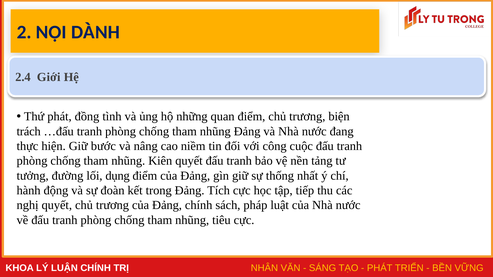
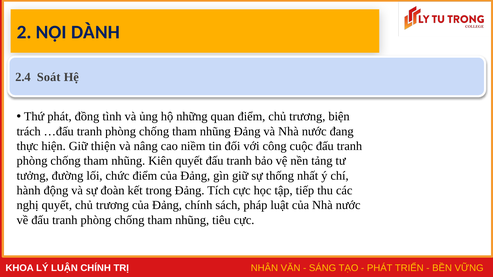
Giới: Giới -> Soát
bước: bước -> thiện
dụng: dụng -> chức
